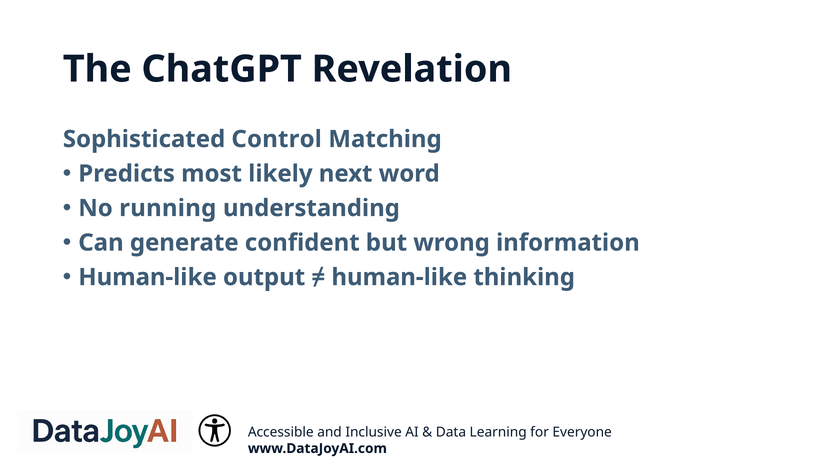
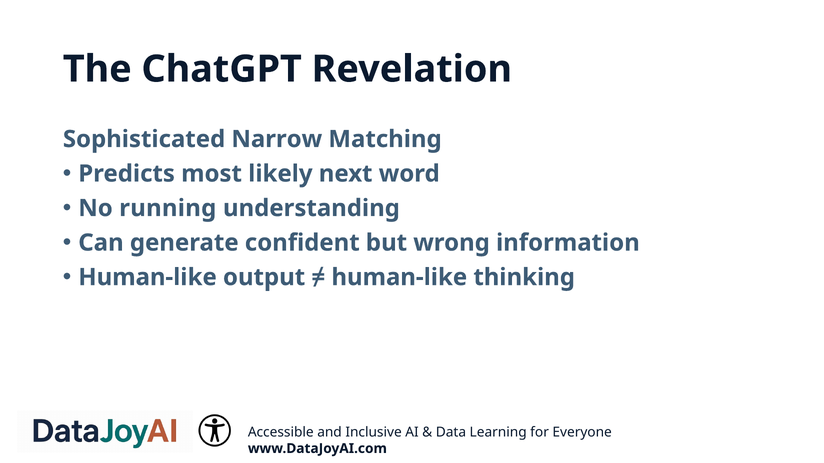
Control: Control -> Narrow
